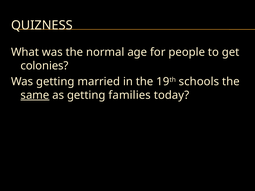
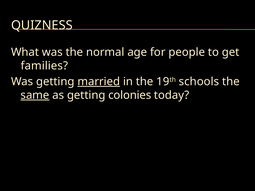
colonies: colonies -> families
married underline: none -> present
families: families -> colonies
